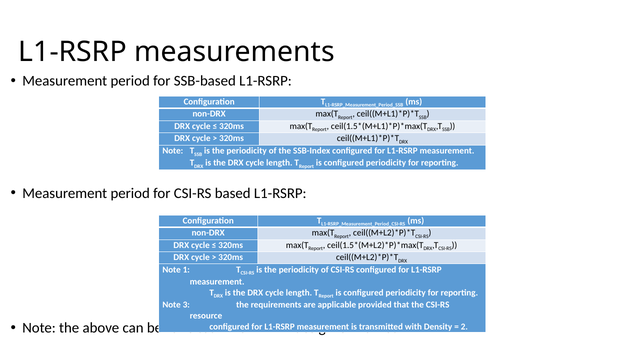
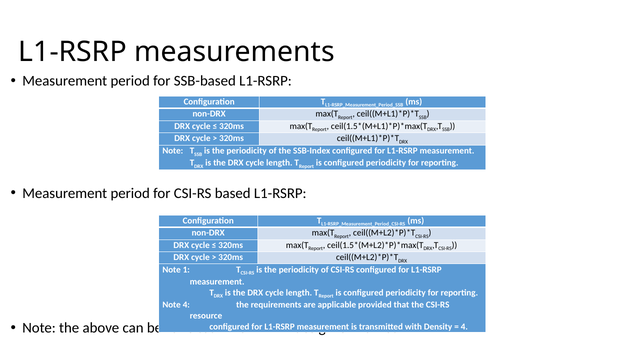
Note 3: 3 -> 4
2 at (464, 327): 2 -> 4
